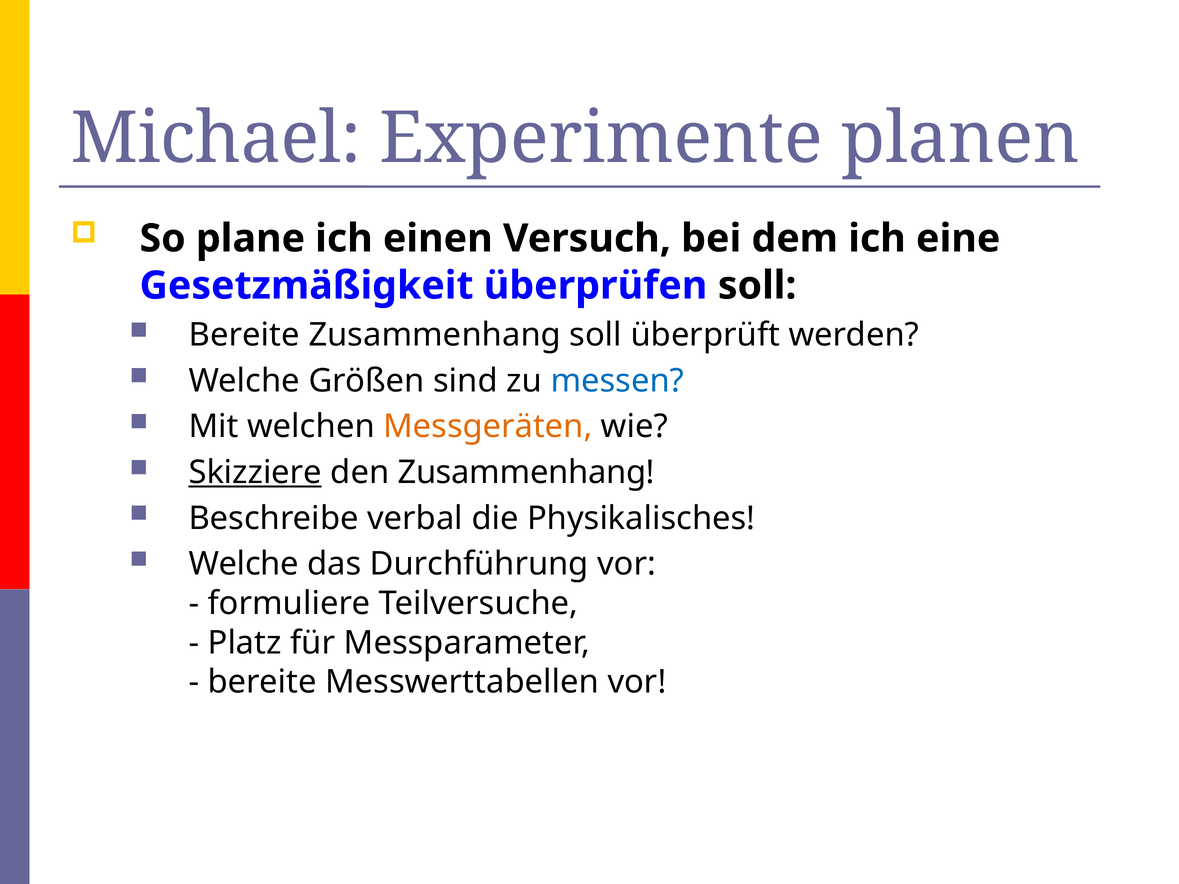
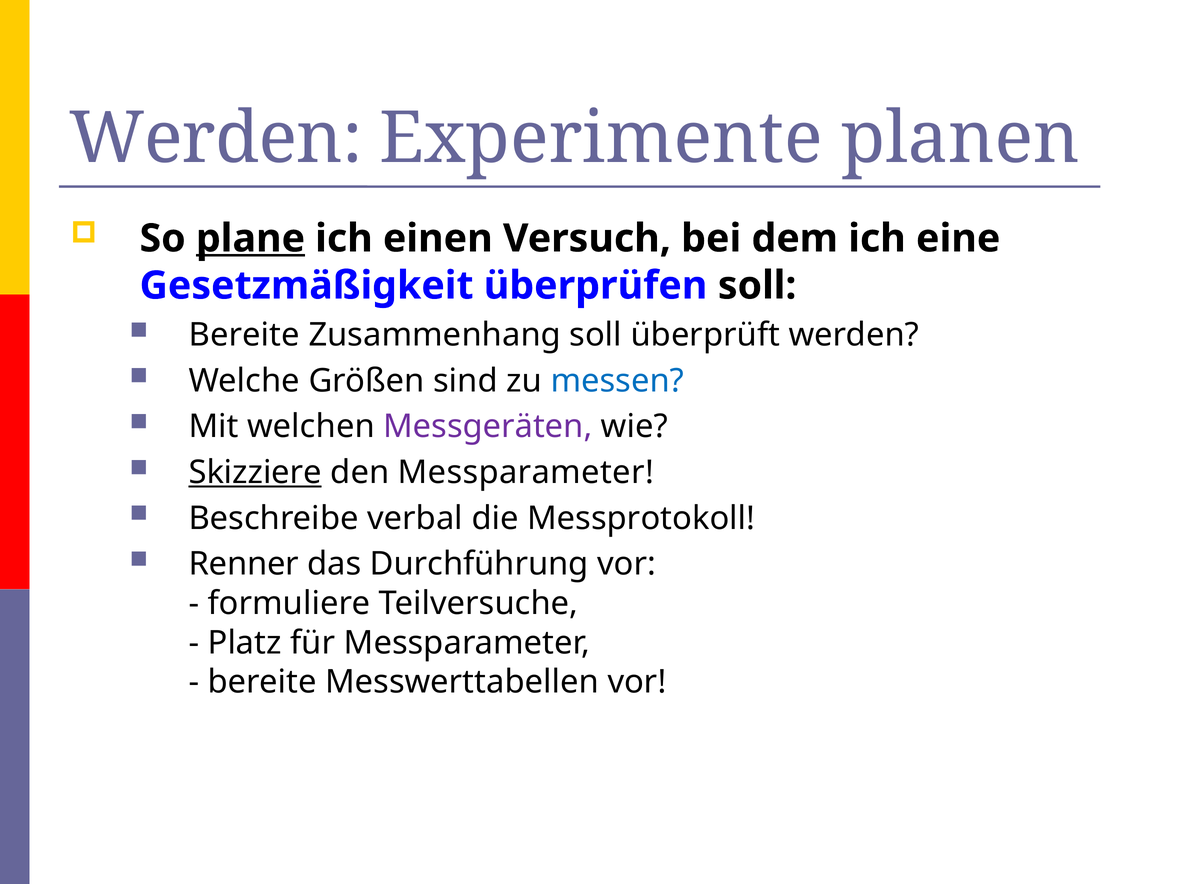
Michael at (216, 139): Michael -> Werden
plane underline: none -> present
Messgeräten colour: orange -> purple
den Zusammenhang: Zusammenhang -> Messparameter
Physikalisches: Physikalisches -> Messprotokoll
Welche at (244, 564): Welche -> Renner
